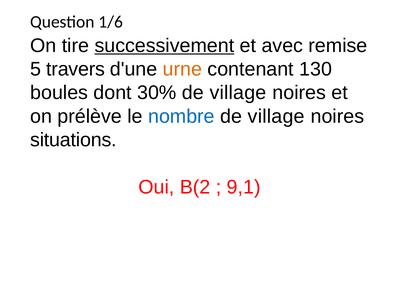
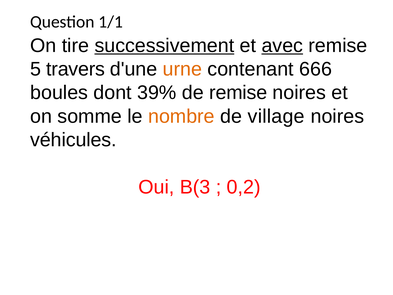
1/6: 1/6 -> 1/1
avec underline: none -> present
130: 130 -> 666
30%: 30% -> 39%
village at (238, 93): village -> remise
prélève: prélève -> somme
nombre colour: blue -> orange
situations: situations -> véhicules
B(2: B(2 -> B(3
9,1: 9,1 -> 0,2
